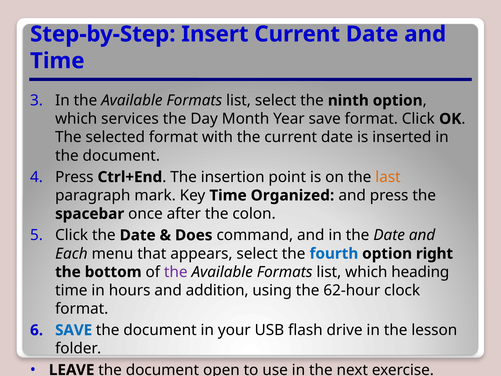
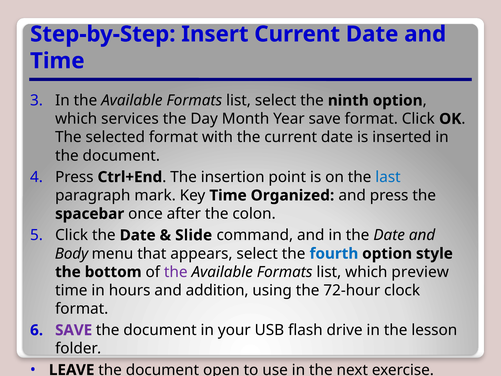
last colour: orange -> blue
Does: Does -> Slide
Each: Each -> Body
right: right -> style
heading: heading -> preview
62-hour: 62-hour -> 72-hour
SAVE at (74, 330) colour: blue -> purple
